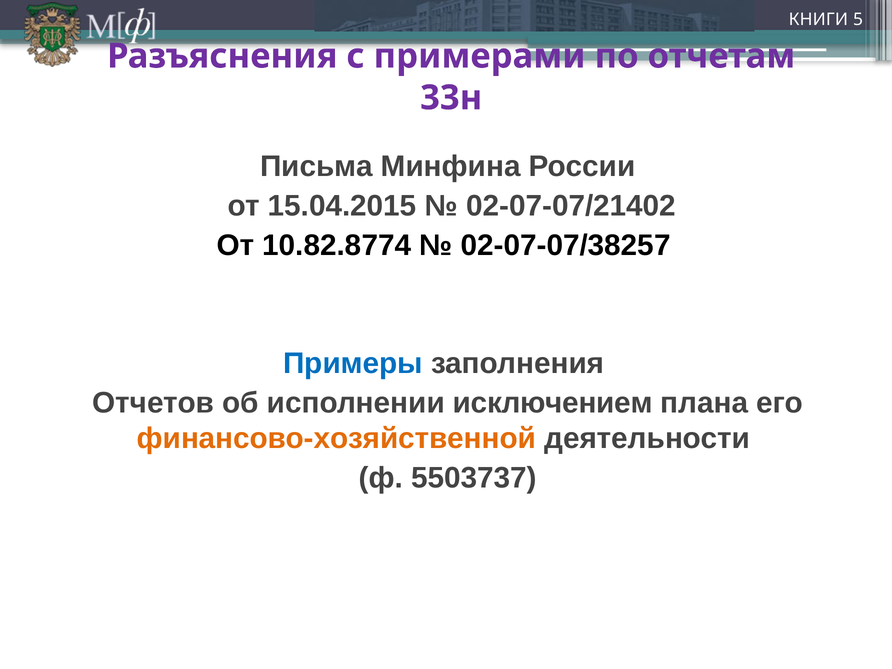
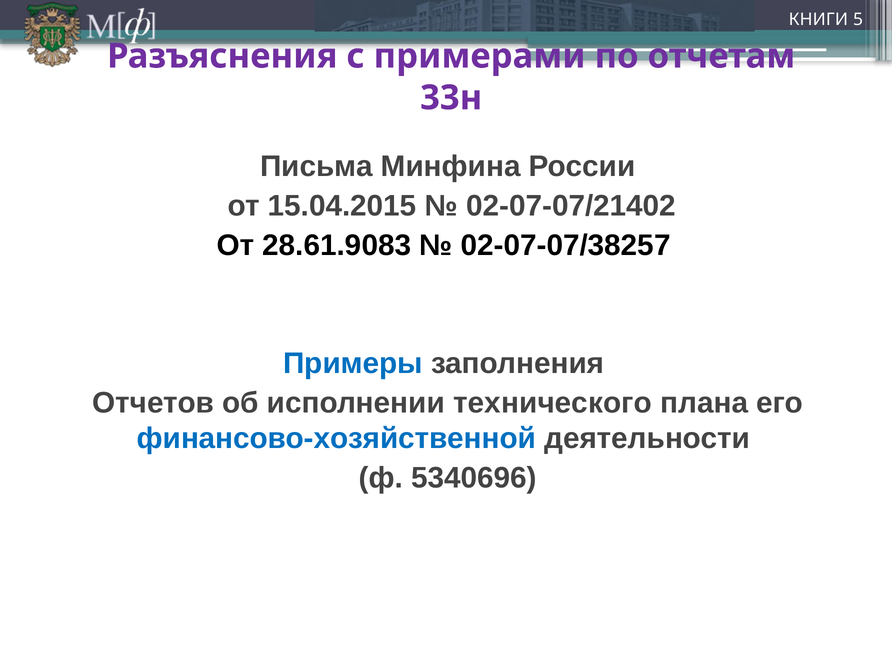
10.82.8774: 10.82.8774 -> 28.61.9083
исключением: исключением -> технического
финансово-хозяйственной colour: orange -> blue
5503737: 5503737 -> 5340696
